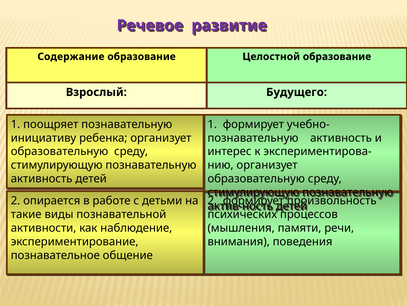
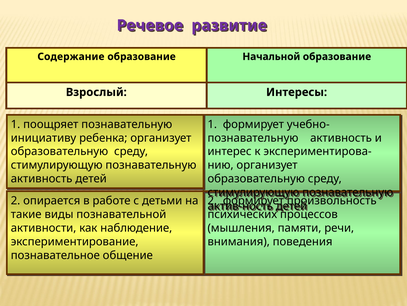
Целостной: Целостной -> Начальной
Будущего: Будущего -> Интересы
